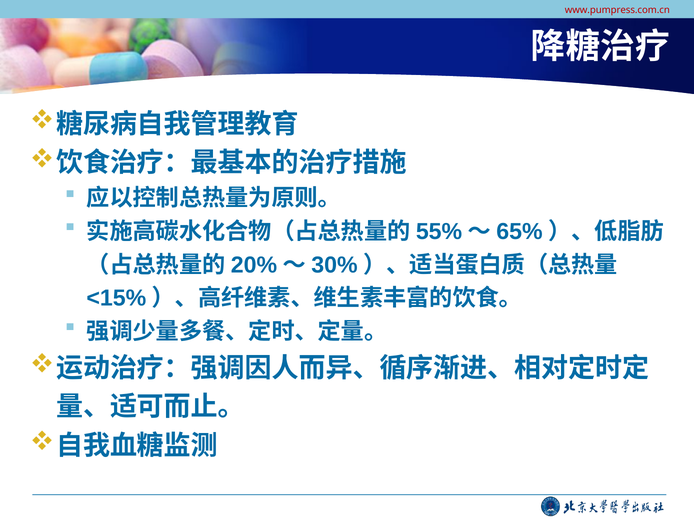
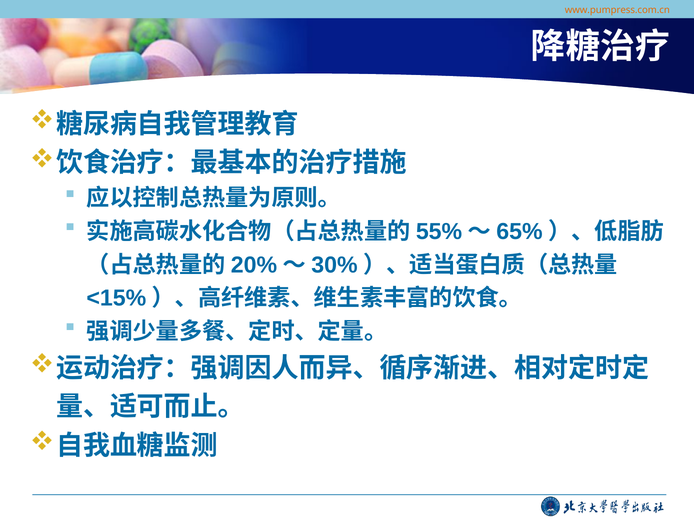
www.pumpress.com.cn colour: red -> orange
